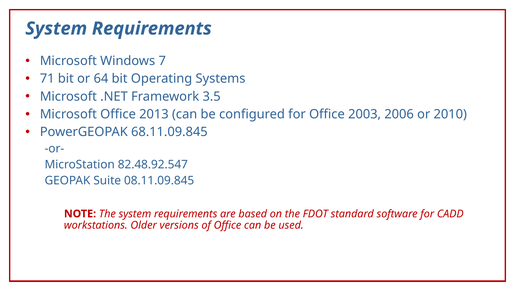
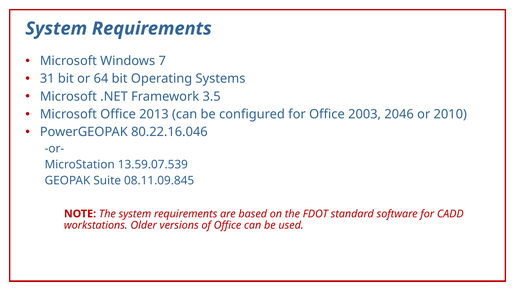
71: 71 -> 31
2006: 2006 -> 2046
68.11.09.845: 68.11.09.845 -> 80.22.16.046
82.48.92.547: 82.48.92.547 -> 13.59.07.539
